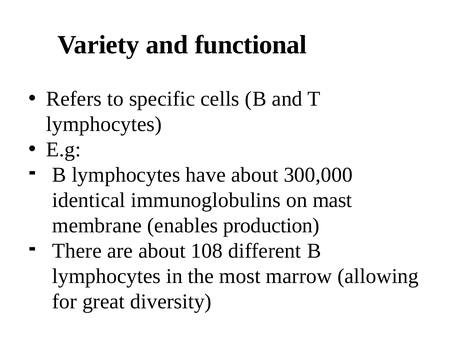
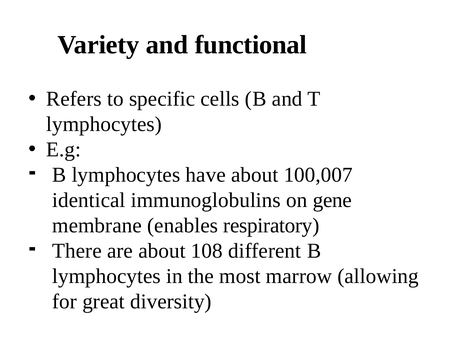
300,000: 300,000 -> 100,007
mast: mast -> gene
production: production -> respiratory
